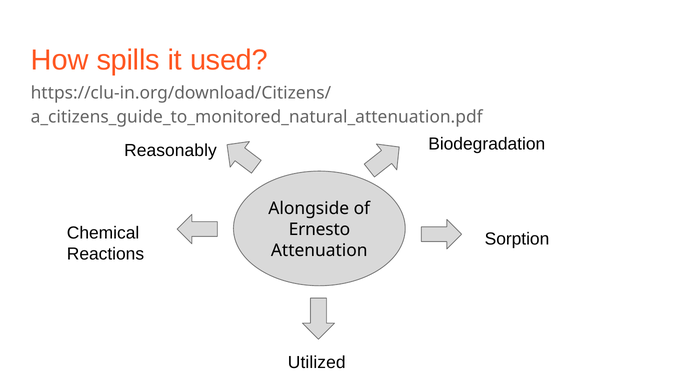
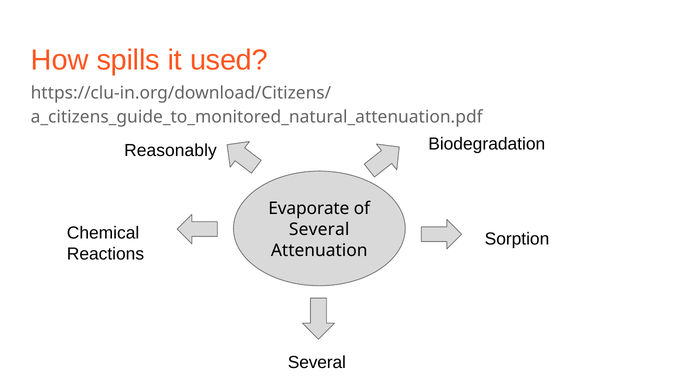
Alongside: Alongside -> Evaporate
Ernesto at (319, 229): Ernesto -> Several
Utilized at (317, 362): Utilized -> Several
